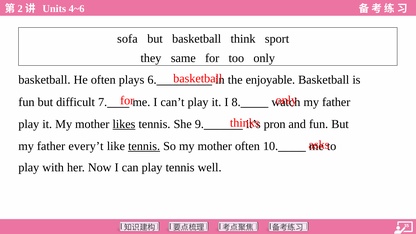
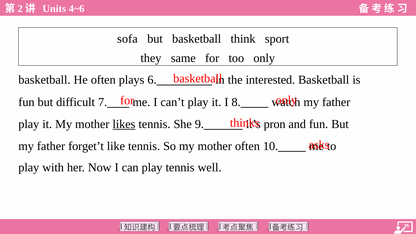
enjoyable: enjoyable -> interested
every’t: every’t -> forget’t
tennis at (144, 146) underline: present -> none
